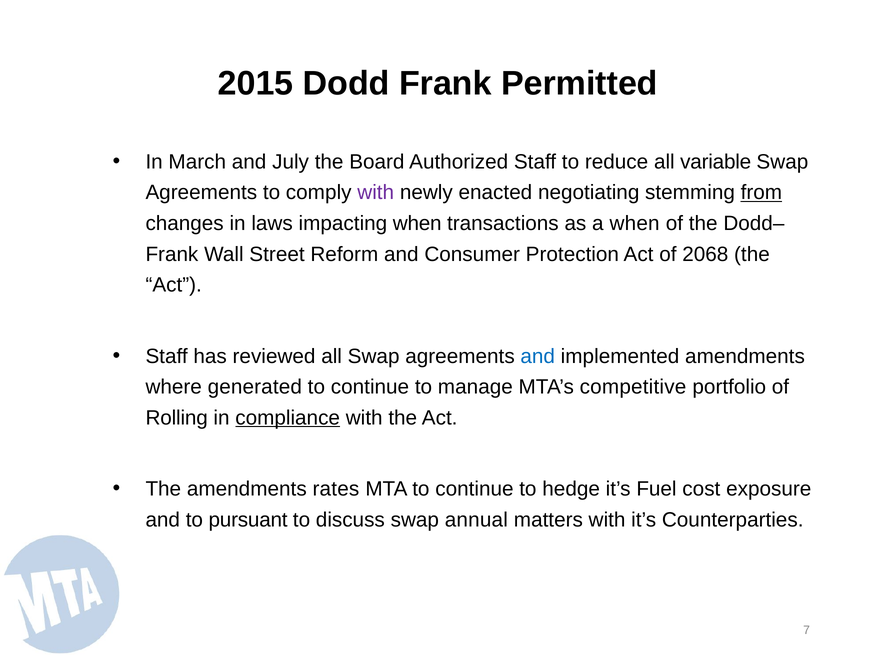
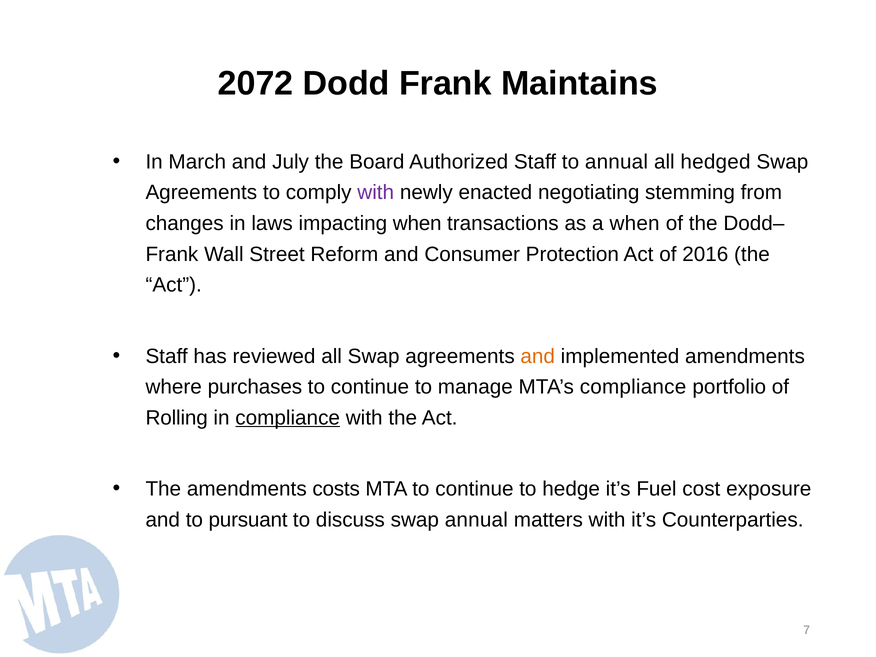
2015: 2015 -> 2072
Permitted: Permitted -> Maintains
to reduce: reduce -> annual
variable: variable -> hedged
from underline: present -> none
2068: 2068 -> 2016
and at (538, 356) colour: blue -> orange
generated: generated -> purchases
MTA’s competitive: competitive -> compliance
rates: rates -> costs
